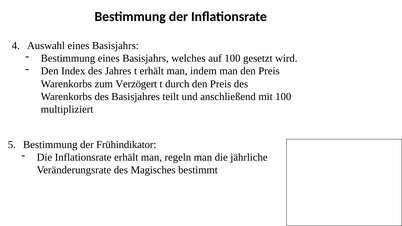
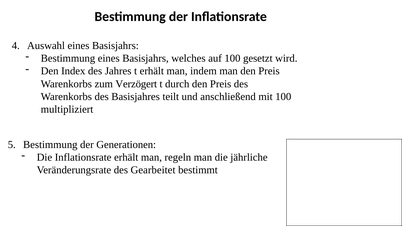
Frühindikator: Frühindikator -> Generationen
Magisches: Magisches -> Gearbeitet
